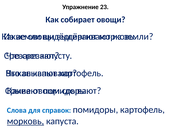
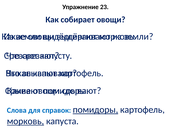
помидоры at (95, 109) underline: none -> present
